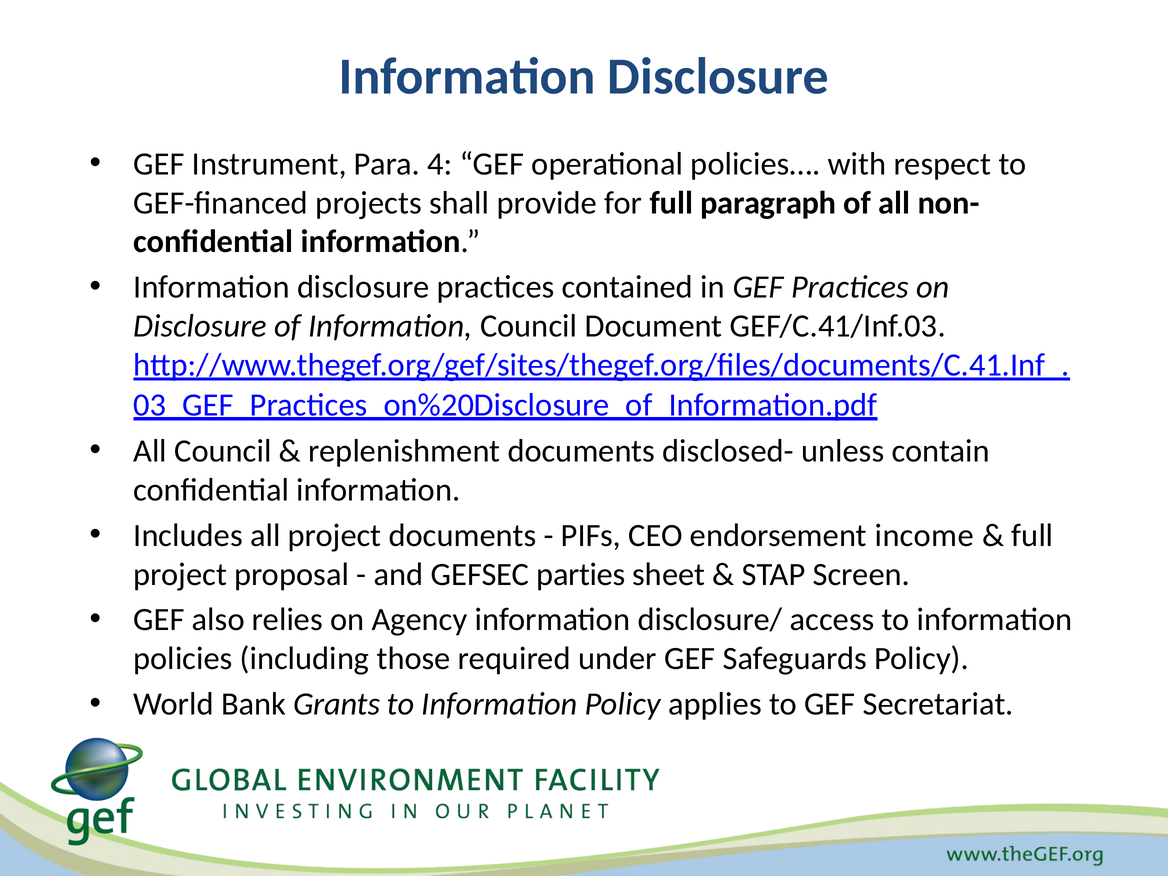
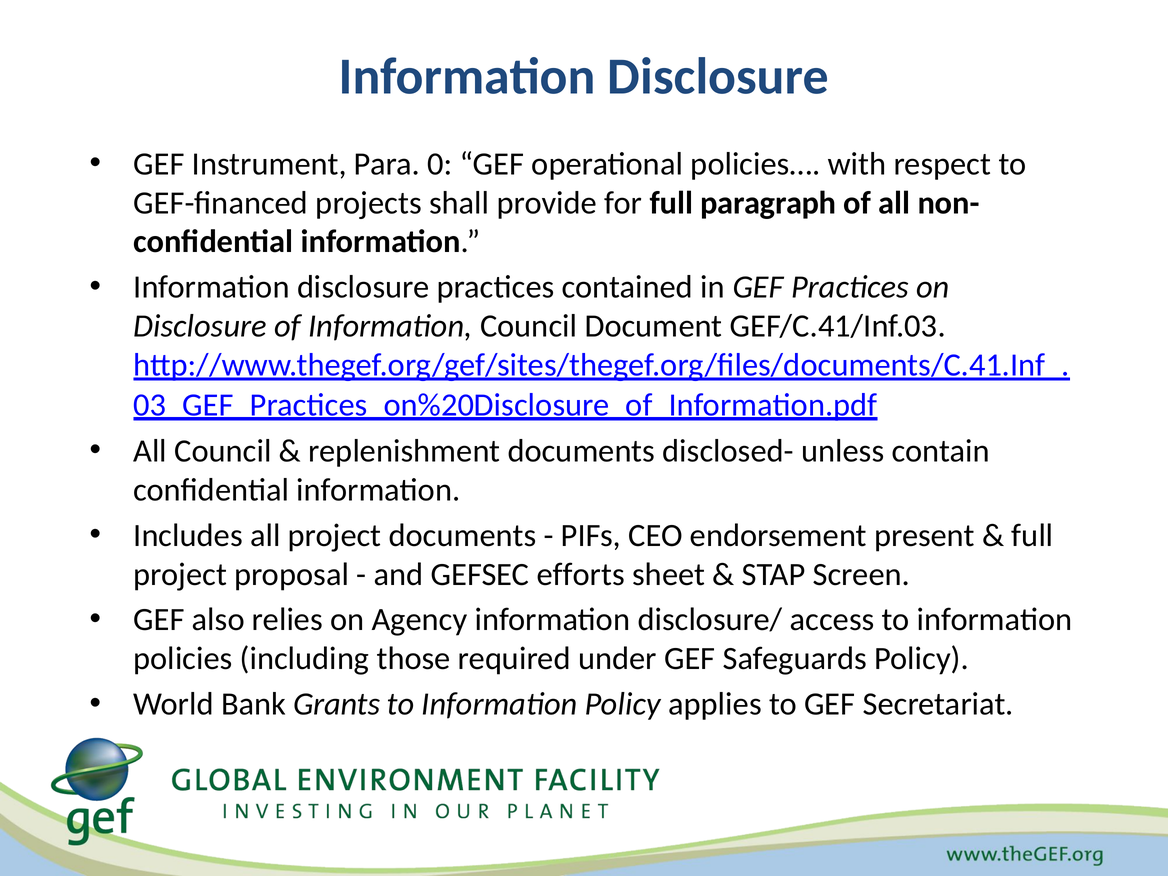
4: 4 -> 0
income: income -> present
parties: parties -> efforts
